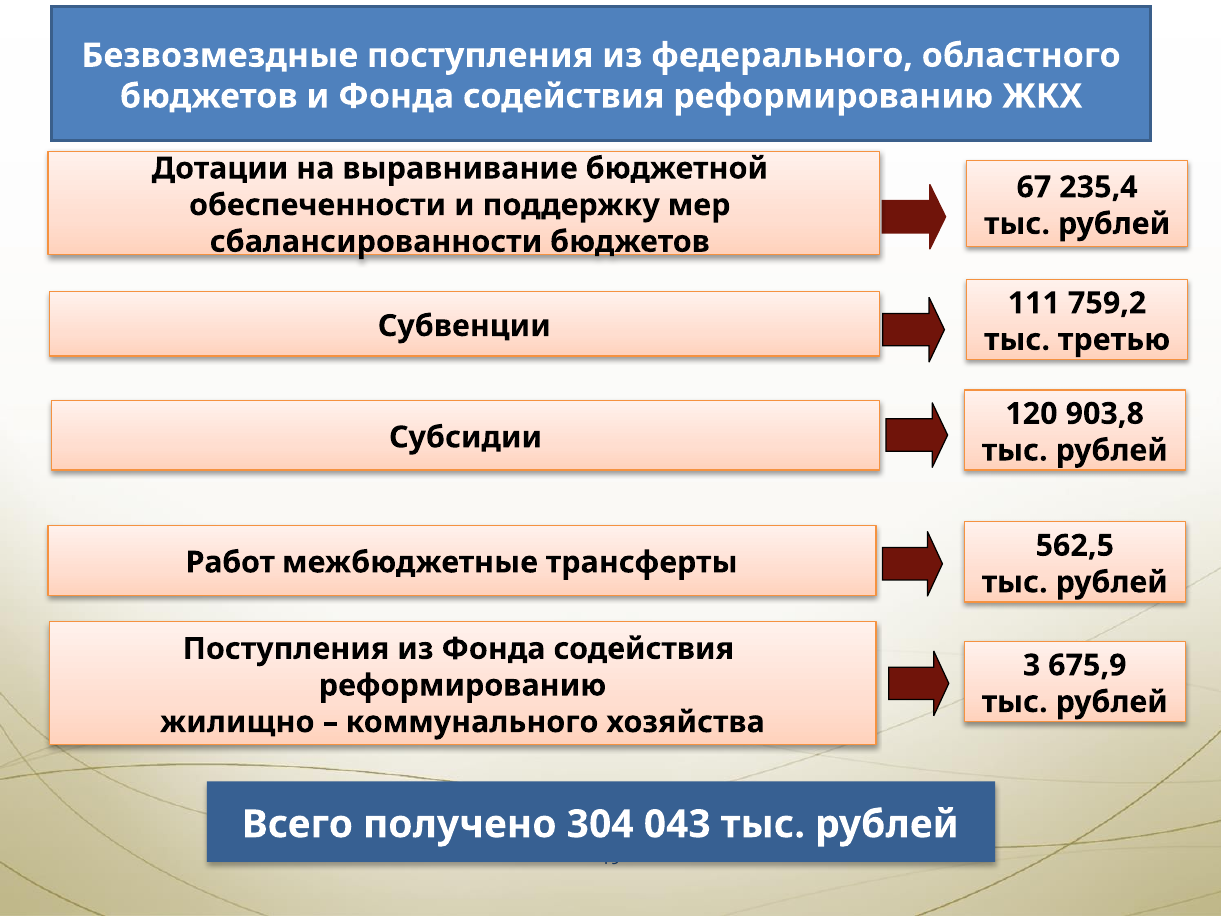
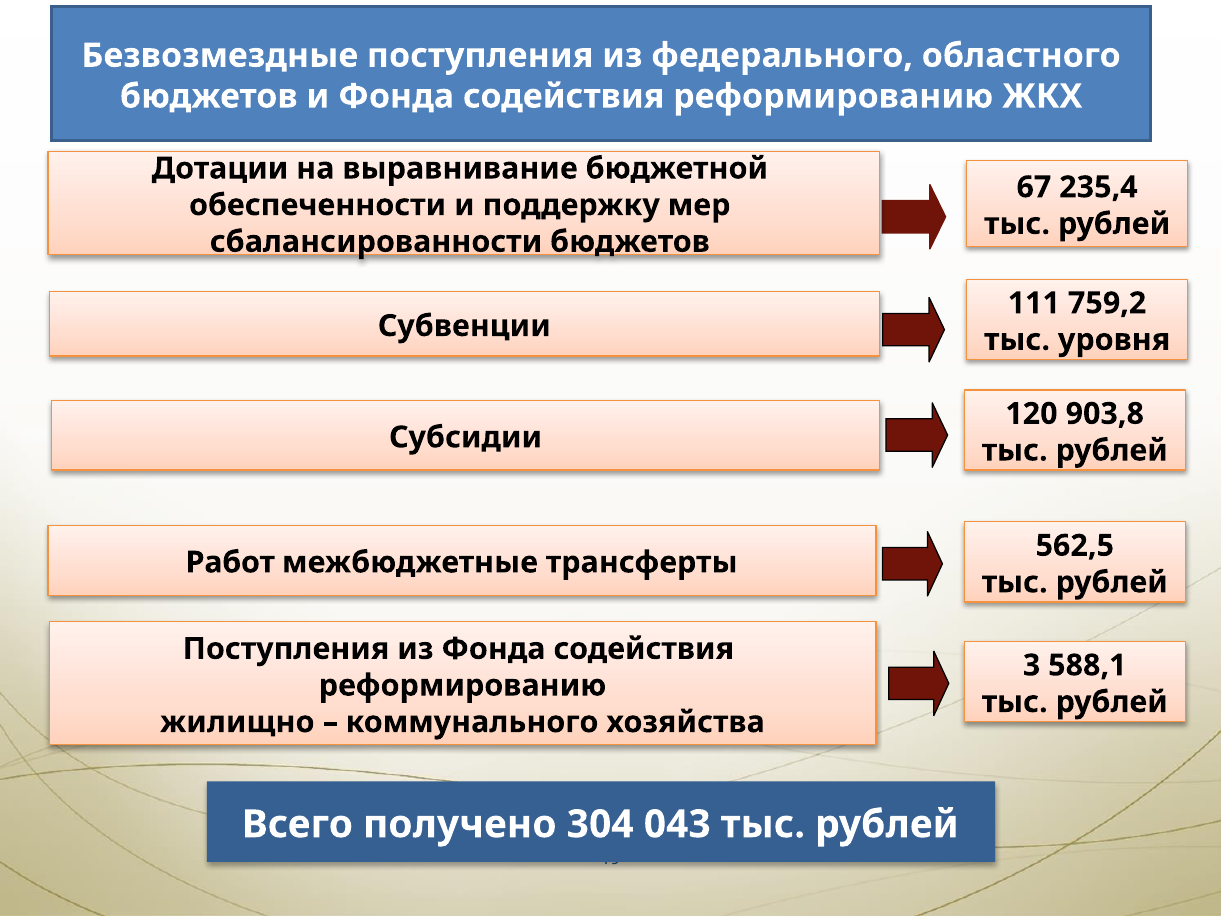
третью: третью -> уровня
675,9: 675,9 -> 588,1
